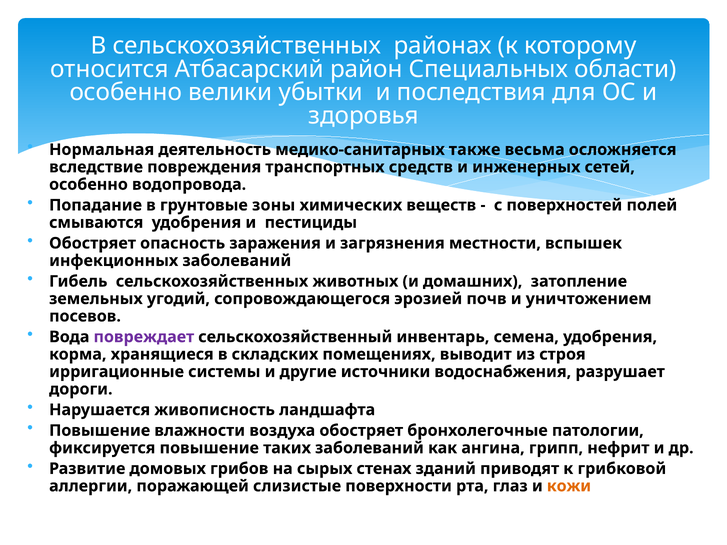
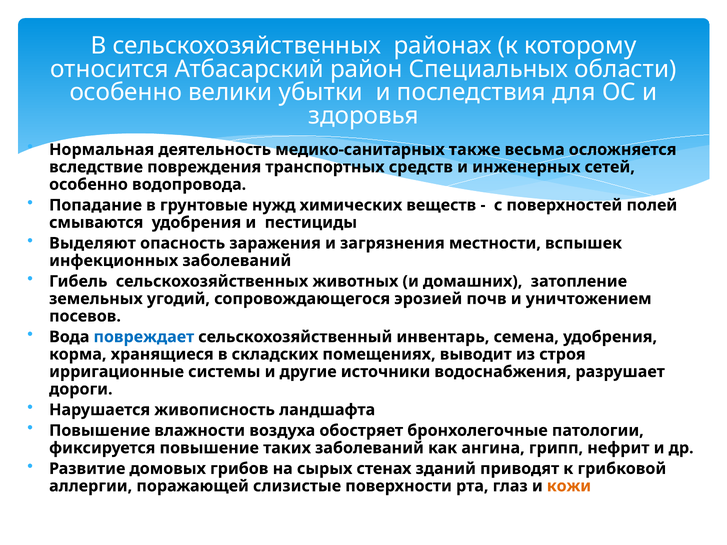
зоны: зоны -> нужд
Обостряет at (93, 243): Обостряет -> Выделяют
повреждает colour: purple -> blue
